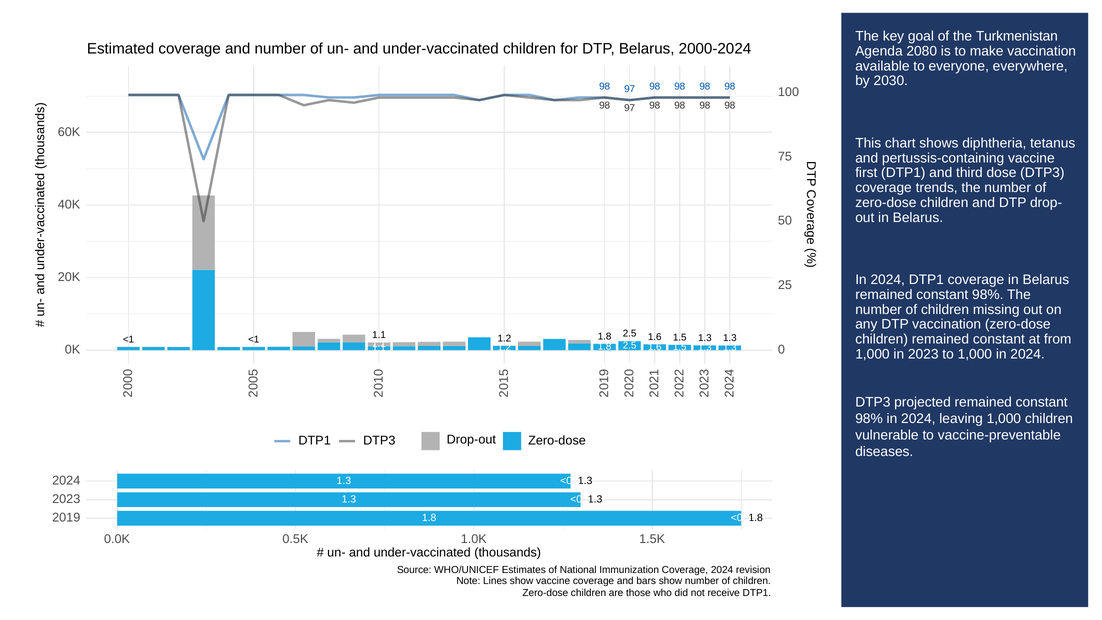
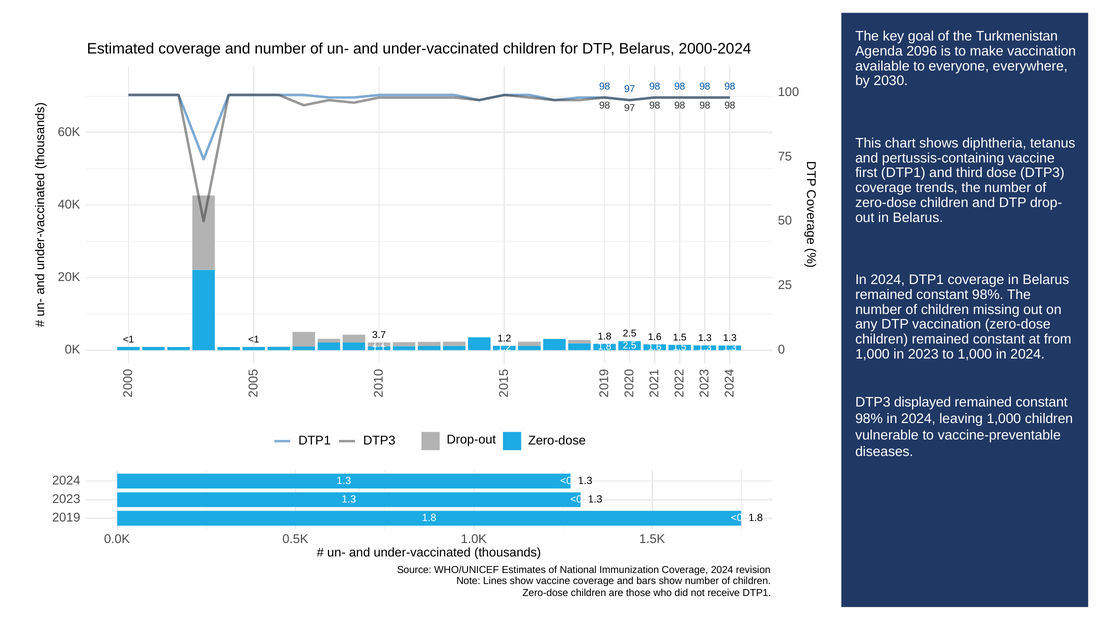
2080: 2080 -> 2096
<1 1.1: 1.1 -> 3.7
projected: projected -> displayed
